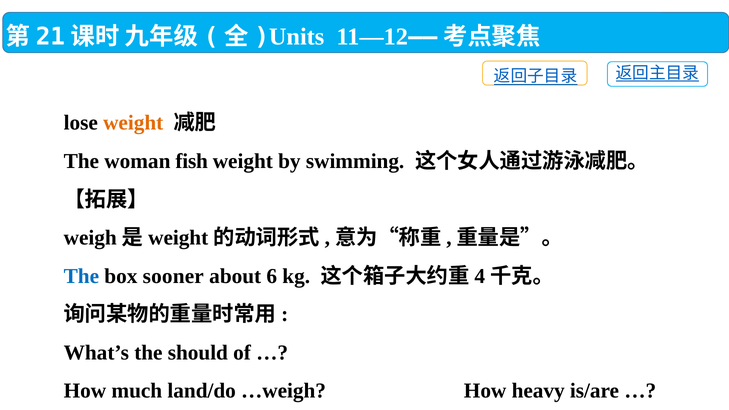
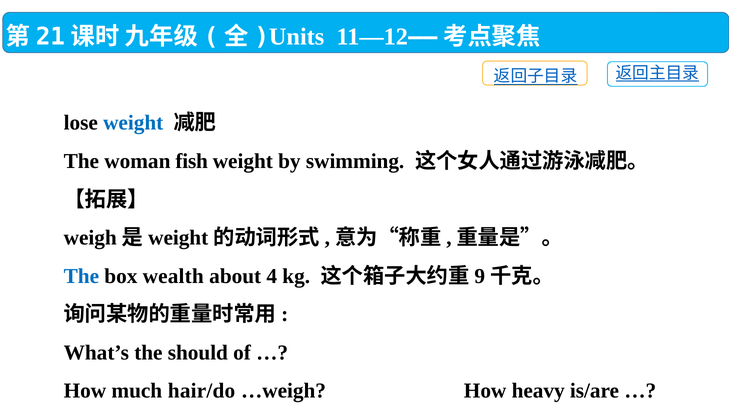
weight at (133, 123) colour: orange -> blue
sooner: sooner -> wealth
6: 6 -> 4
4: 4 -> 9
land/do: land/do -> hair/do
